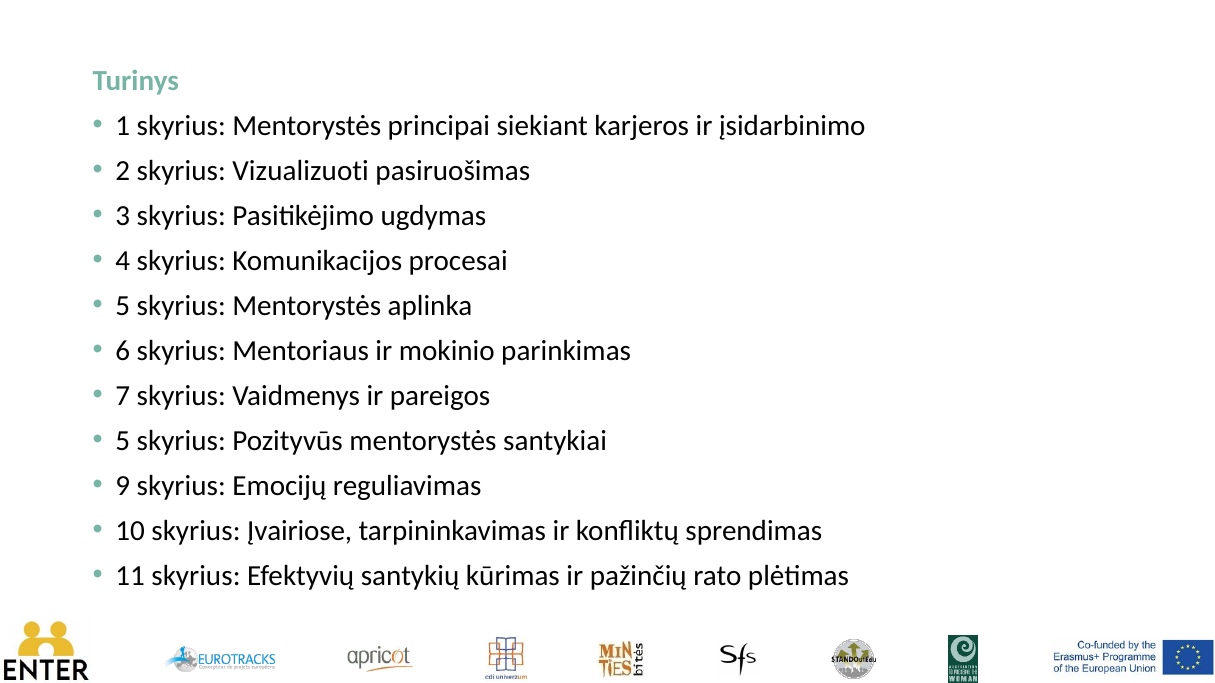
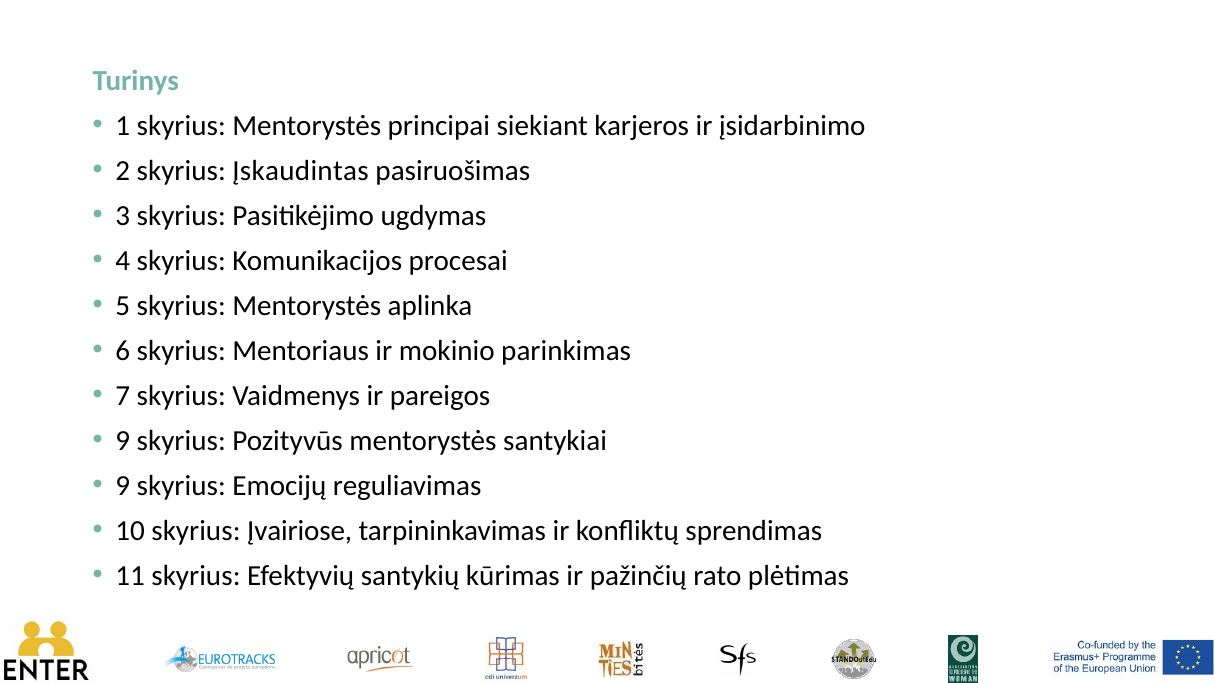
Vizualizuoti: Vizualizuoti -> Įskaudintas
5 at (123, 441): 5 -> 9
